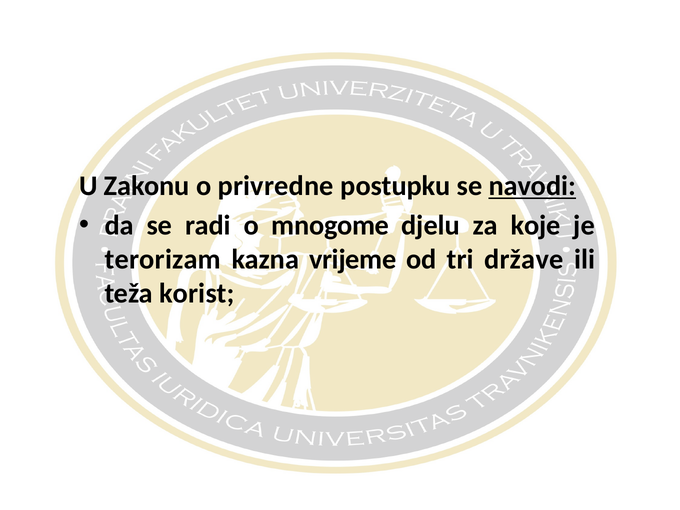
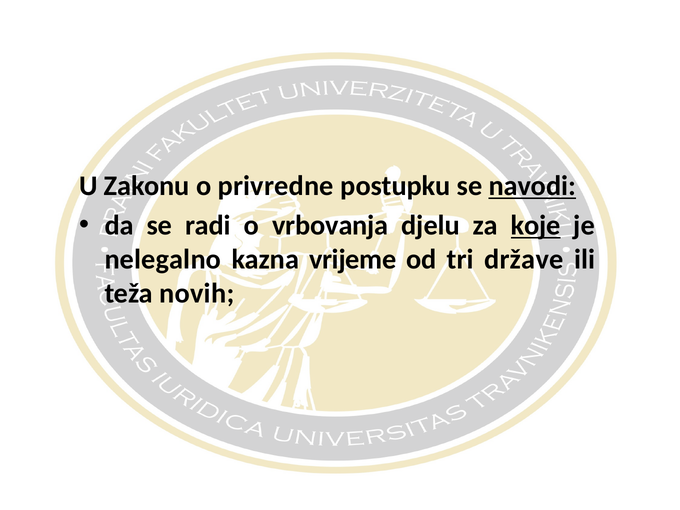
mnogome: mnogome -> vrbovanja
koje underline: none -> present
terorizam: terorizam -> nelegalno
korist: korist -> novih
